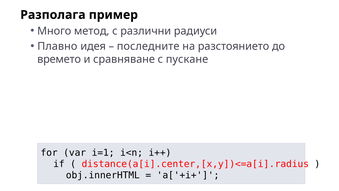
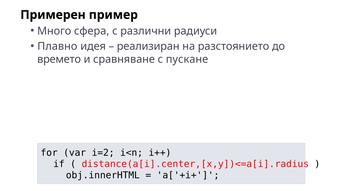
Разполага: Разполага -> Примерен
метод: метод -> сфера
последните: последните -> реализиран
i=1: i=1 -> i=2
